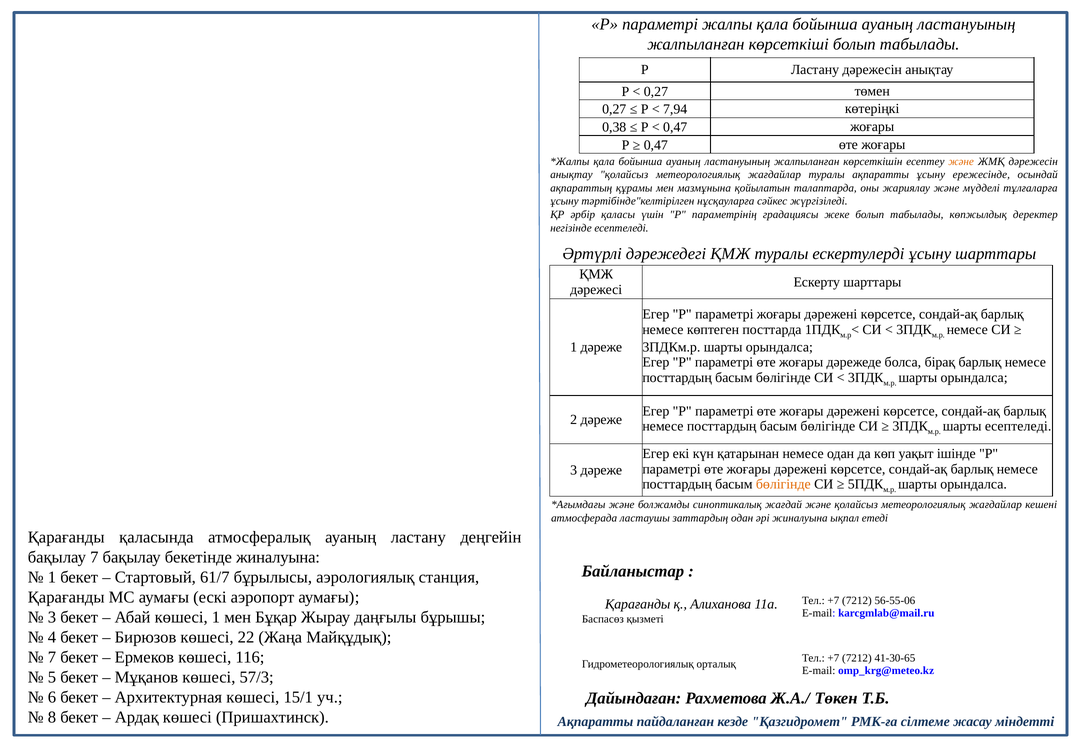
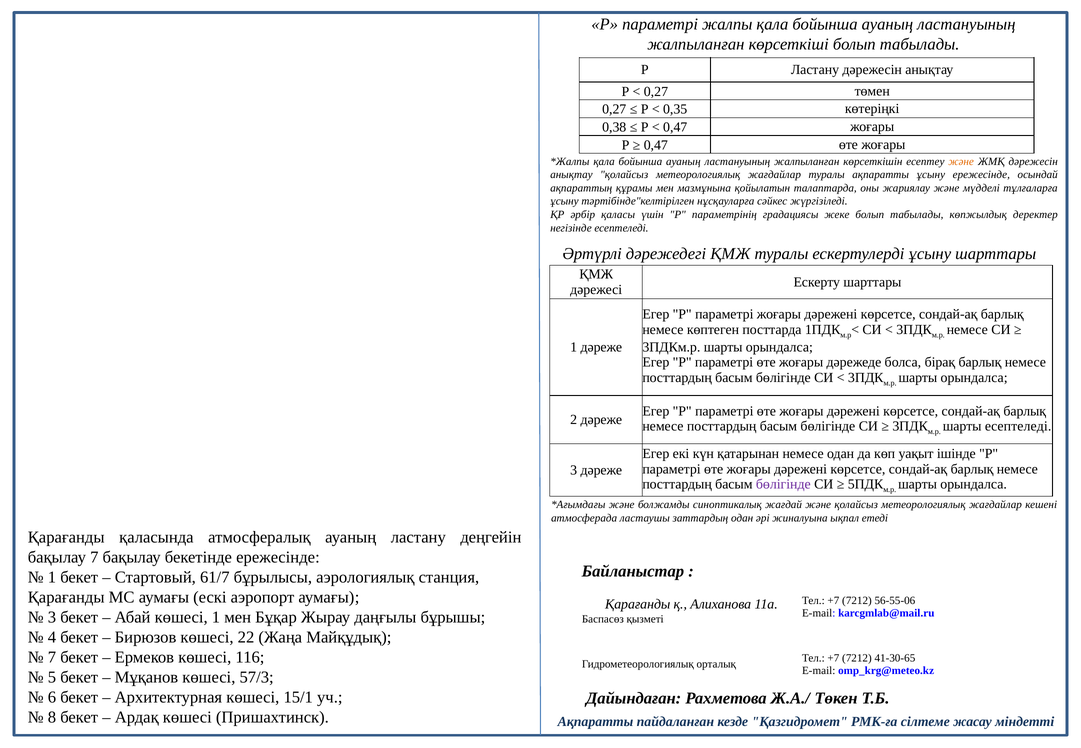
7,94: 7,94 -> 0,35
бөлігінде at (783, 484) colour: orange -> purple
бекетінде жиналуына: жиналуына -> ережесінде
